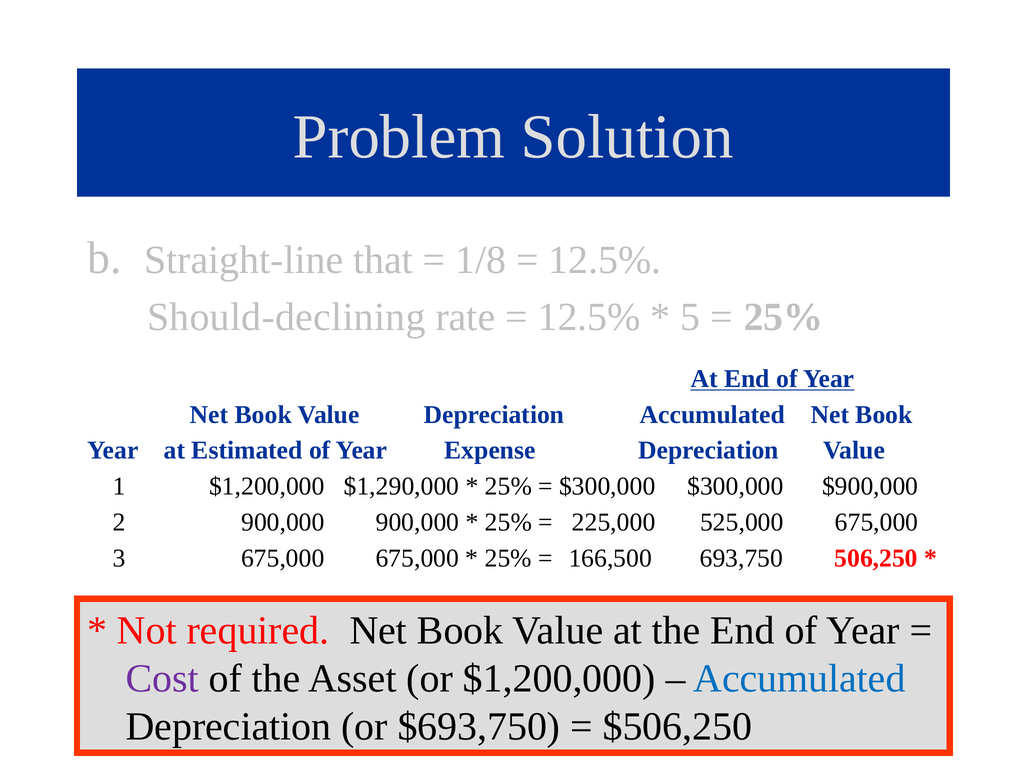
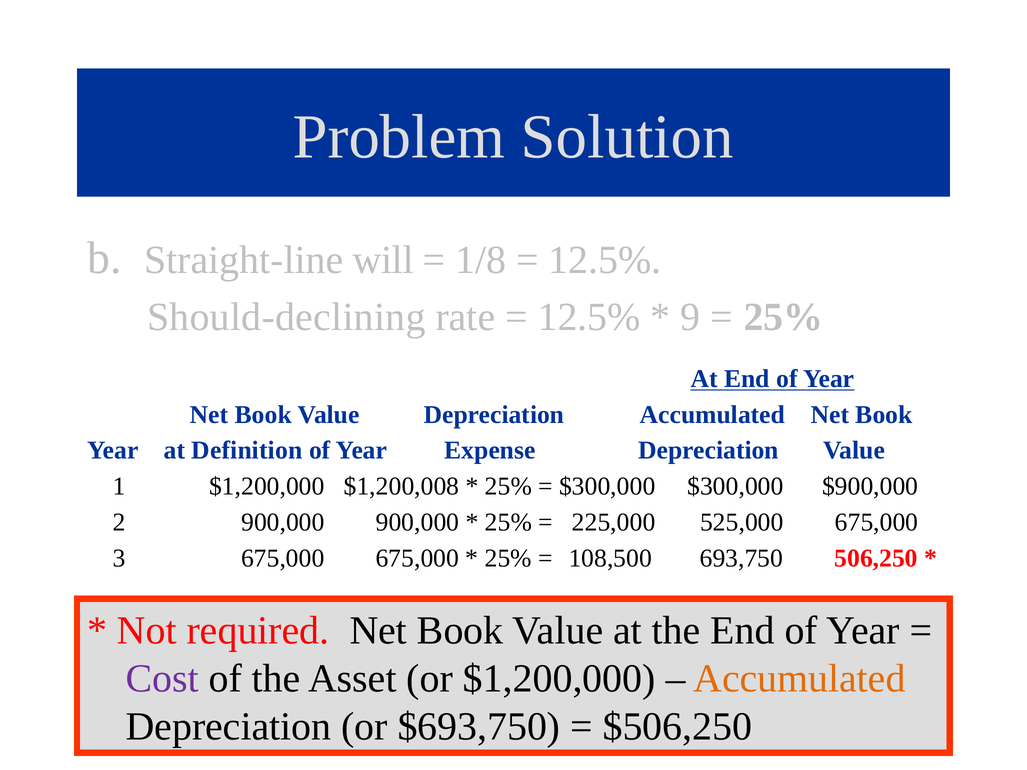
that: that -> will
5: 5 -> 9
Estimated: Estimated -> Definition
$1,290,000: $1,290,000 -> $1,200,008
166,500: 166,500 -> 108,500
Accumulated at (799, 679) colour: blue -> orange
